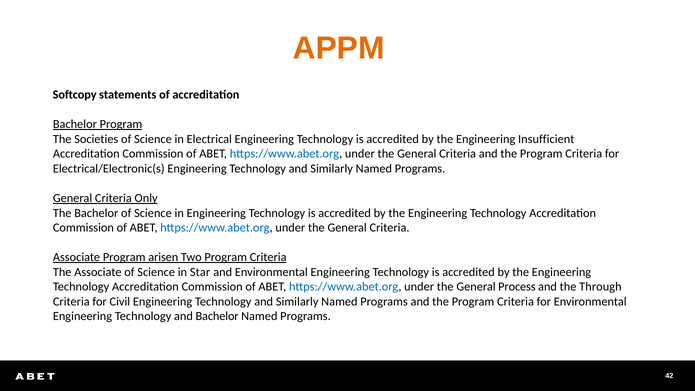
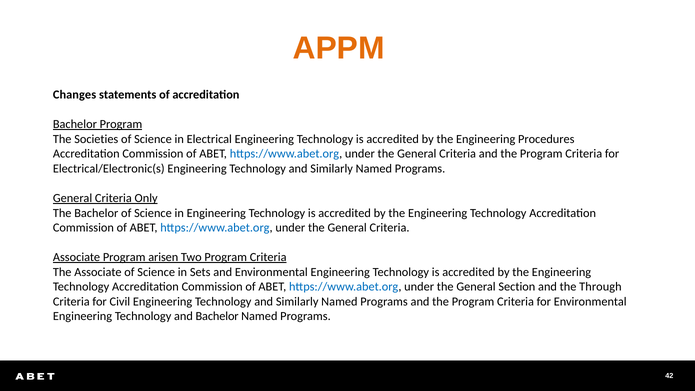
Softcopy: Softcopy -> Changes
Insufficient: Insufficient -> Procedures
Star: Star -> Sets
Process: Process -> Section
